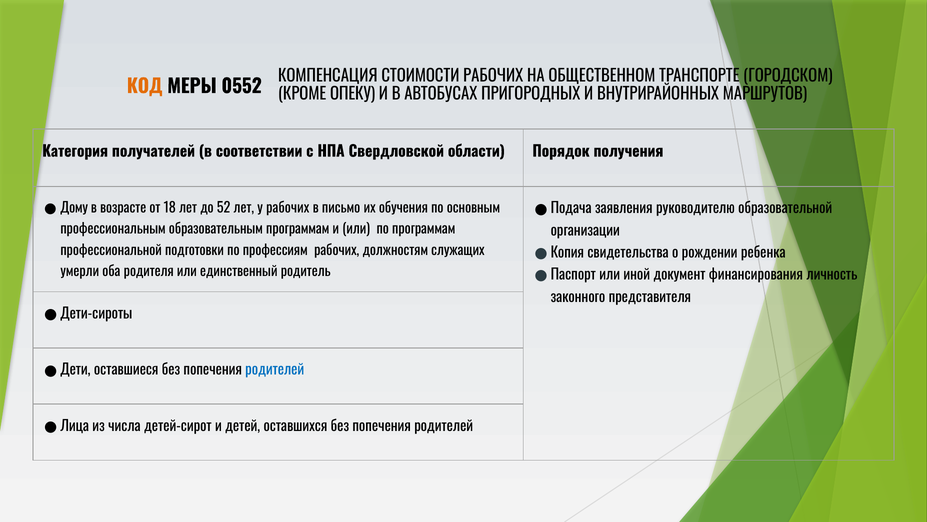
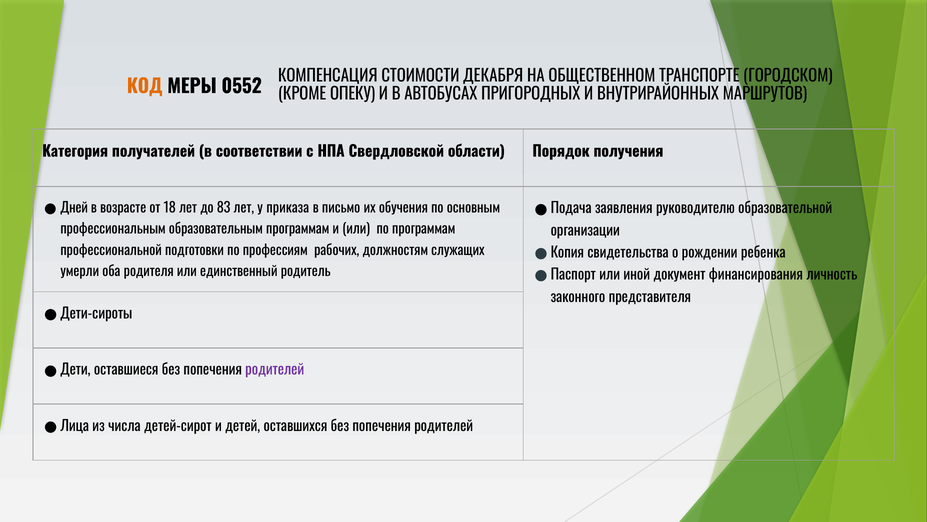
СТОИМОСТИ РАБОЧИХ: РАБОЧИХ -> ДЕКАБРЯ
Дому: Дому -> Дней
52: 52 -> 83
у рабочих: рабочих -> приказа
родителей at (275, 370) colour: blue -> purple
